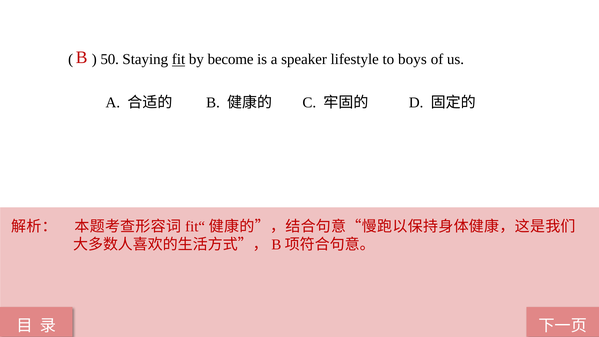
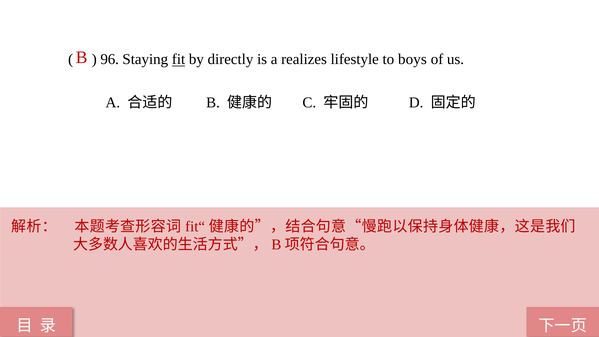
50: 50 -> 96
become: become -> directly
speaker: speaker -> realizes
